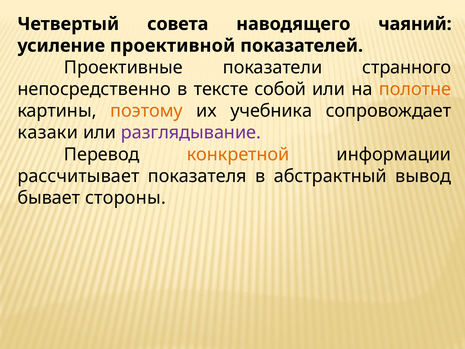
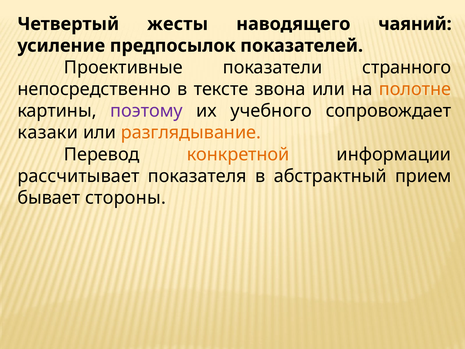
совета: совета -> жесты
проективной: проективной -> предпосылок
собой: собой -> звона
поэтому colour: orange -> purple
учебника: учебника -> учебного
разглядывание colour: purple -> orange
вывод: вывод -> прием
